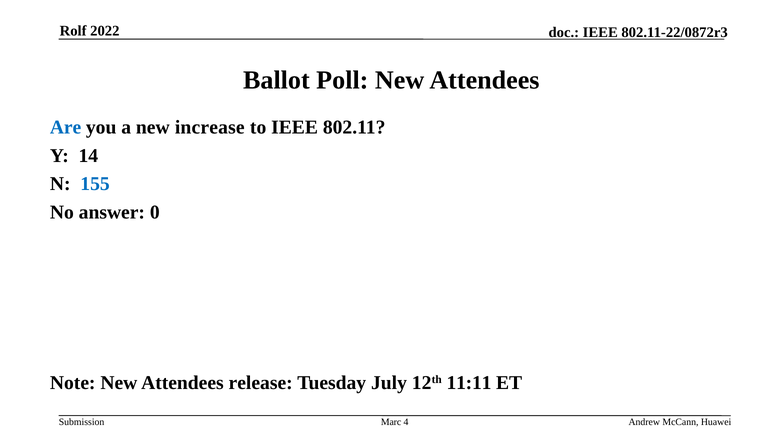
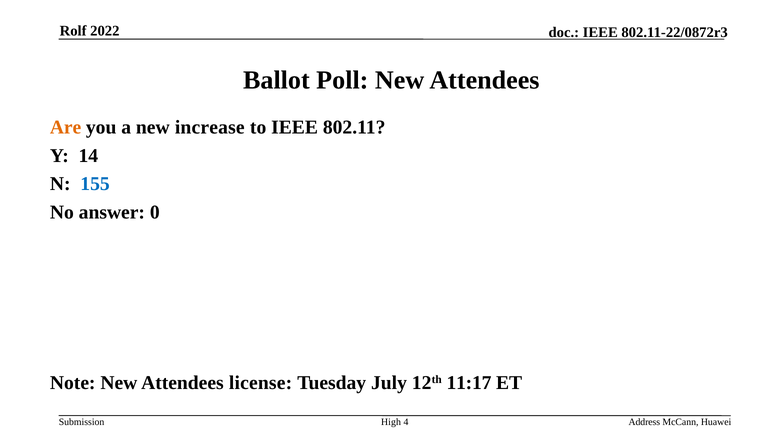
Are colour: blue -> orange
release: release -> license
11:11: 11:11 -> 11:17
Marc: Marc -> High
Andrew: Andrew -> Address
